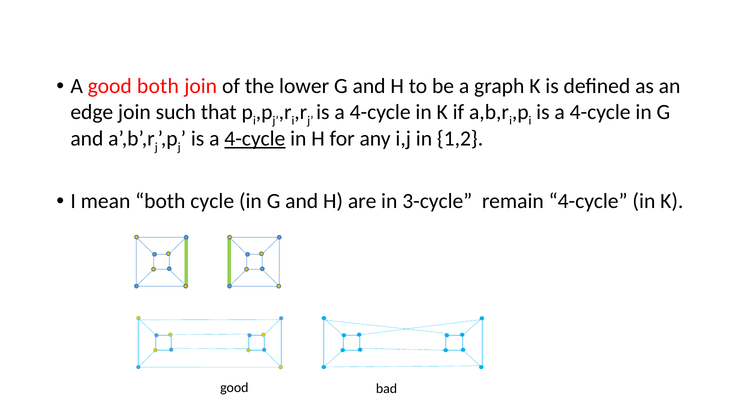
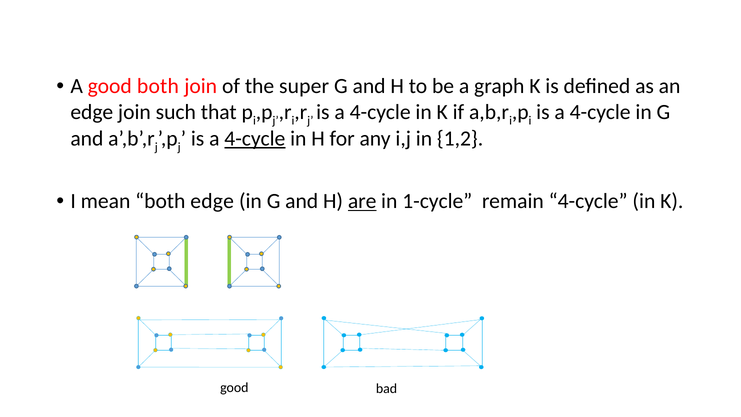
lower: lower -> super
both cycle: cycle -> edge
are underline: none -> present
3-cycle: 3-cycle -> 1-cycle
